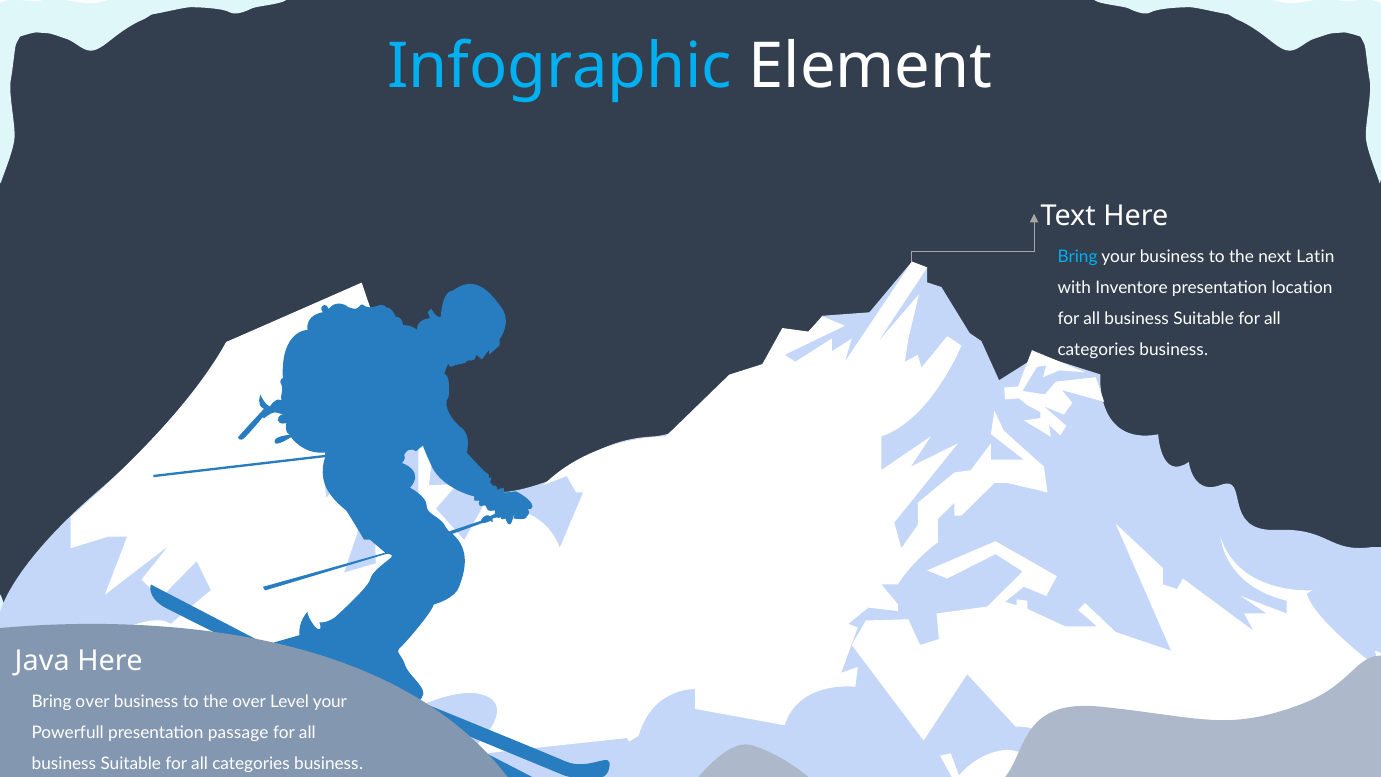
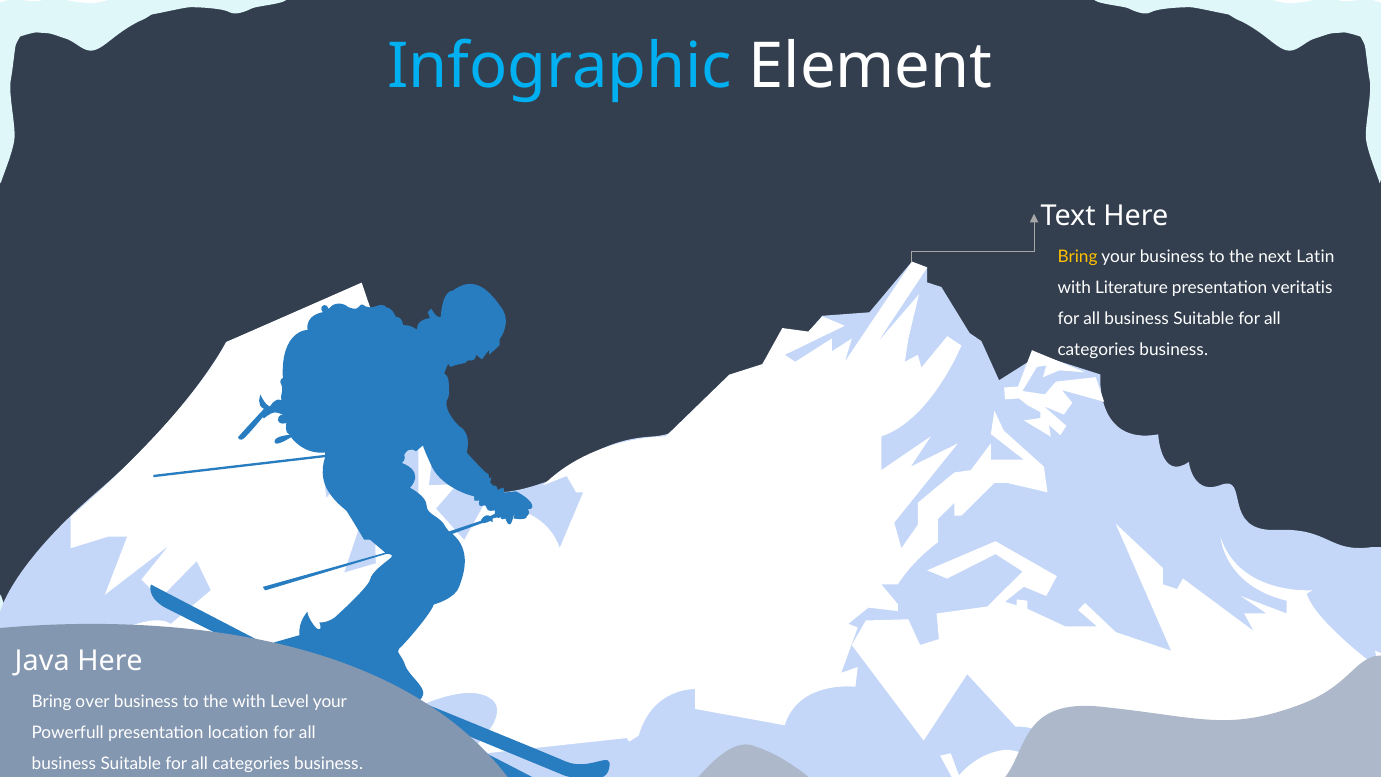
Bring at (1078, 256) colour: light blue -> yellow
Inventore: Inventore -> Literature
location: location -> veritatis
the over: over -> with
passage: passage -> location
